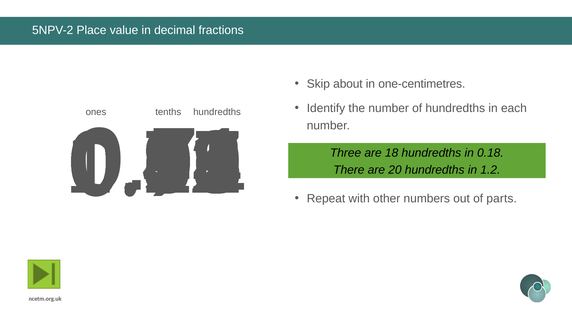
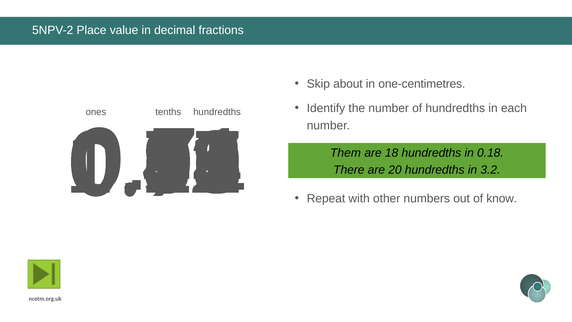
Three: Three -> Them
1.2: 1.2 -> 3.2
parts: parts -> know
